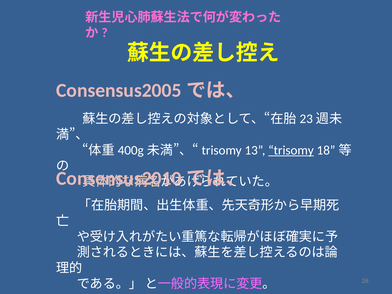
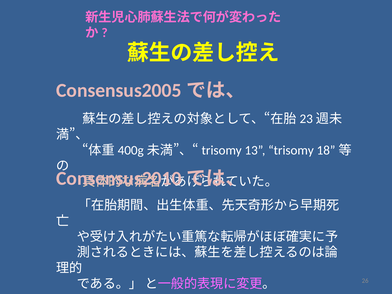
trisomy underline: present -> none
